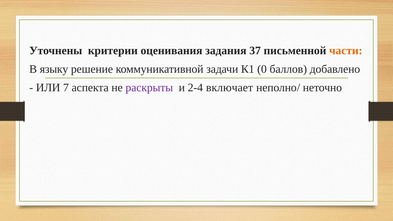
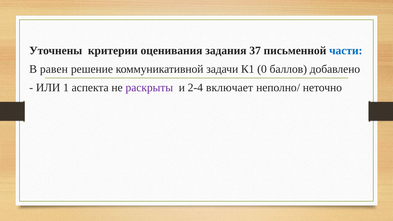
части colour: orange -> blue
языку: языку -> равен
7: 7 -> 1
